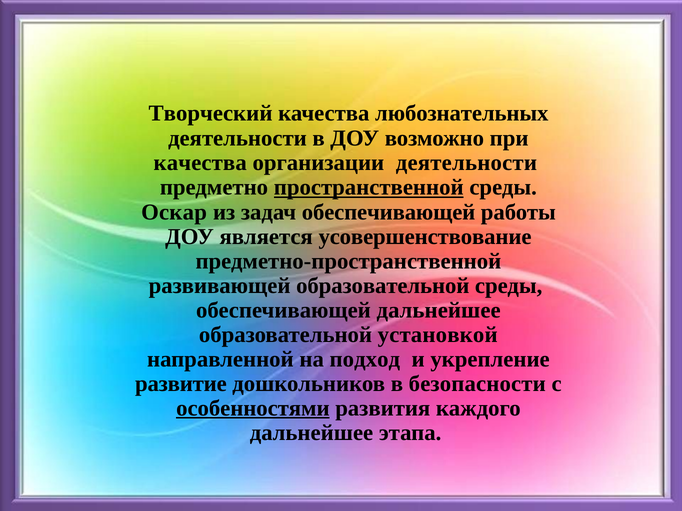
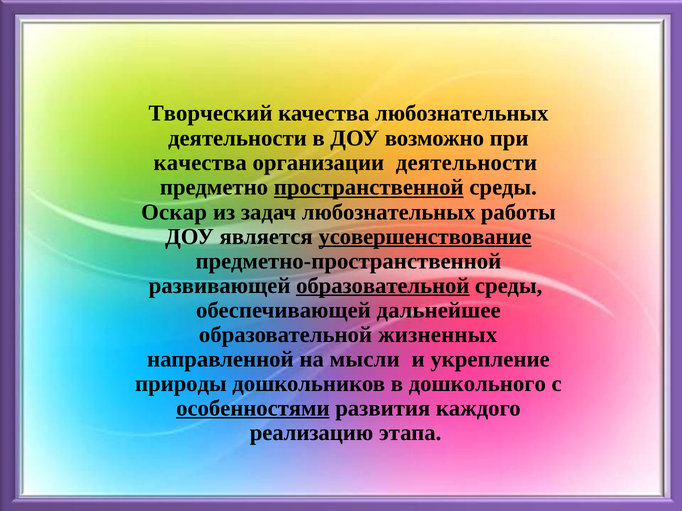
задач обеспечивающей: обеспечивающей -> любознательных
усовершенствование underline: none -> present
образовательной at (383, 286) underline: none -> present
установкой: установкой -> жизненных
подход: подход -> мысли
развитие: развитие -> природы
безопасности: безопасности -> дошкольного
дальнейшее at (311, 433): дальнейшее -> реализацию
